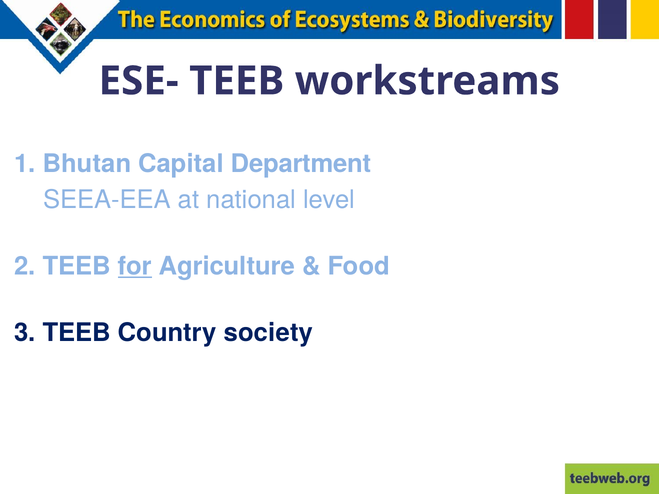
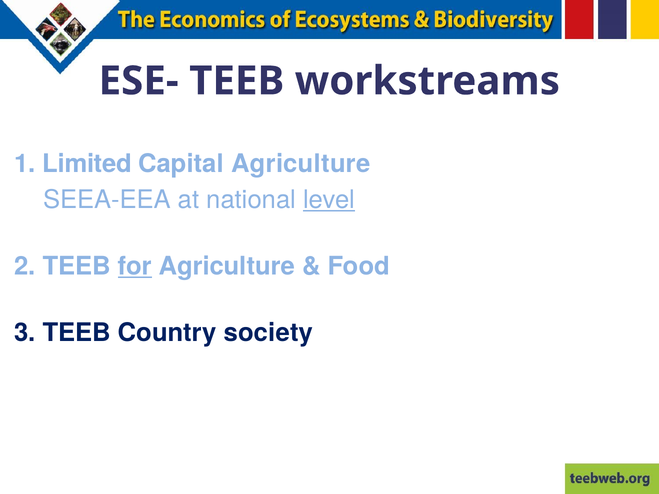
Bhutan: Bhutan -> Limited
Capital Department: Department -> Agriculture
level underline: none -> present
